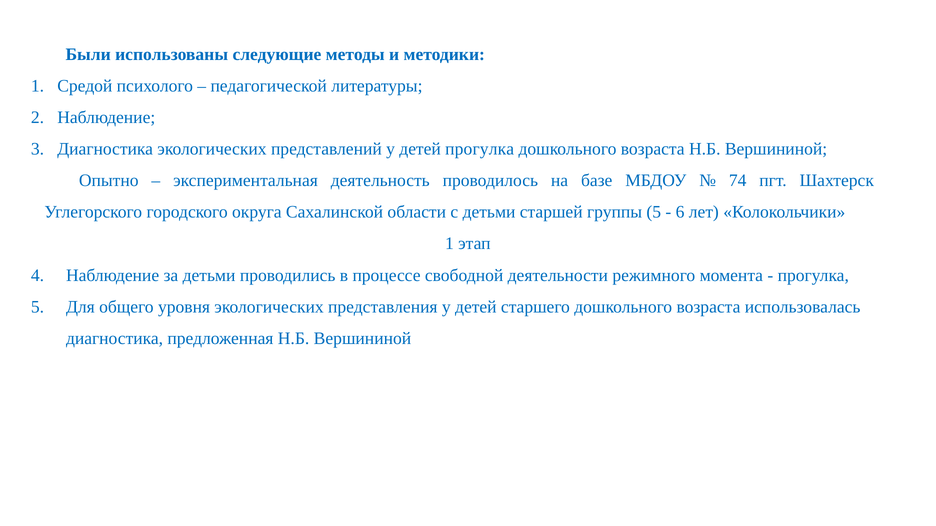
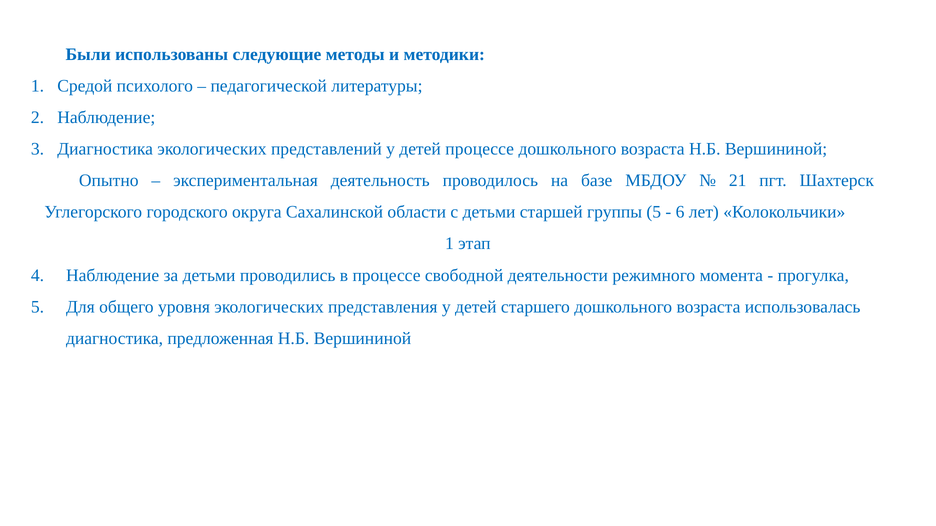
детей прогулка: прогулка -> процессе
74: 74 -> 21
